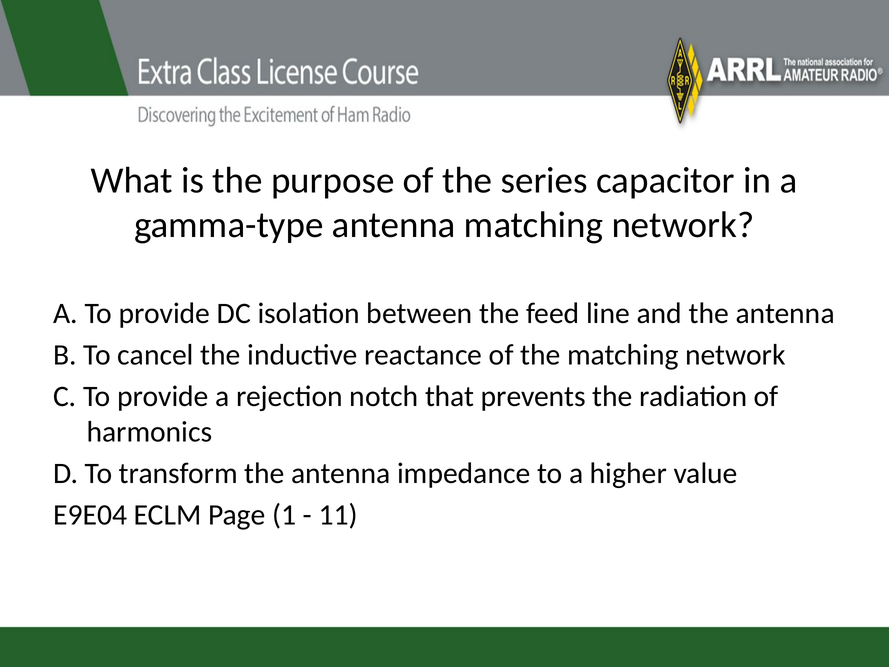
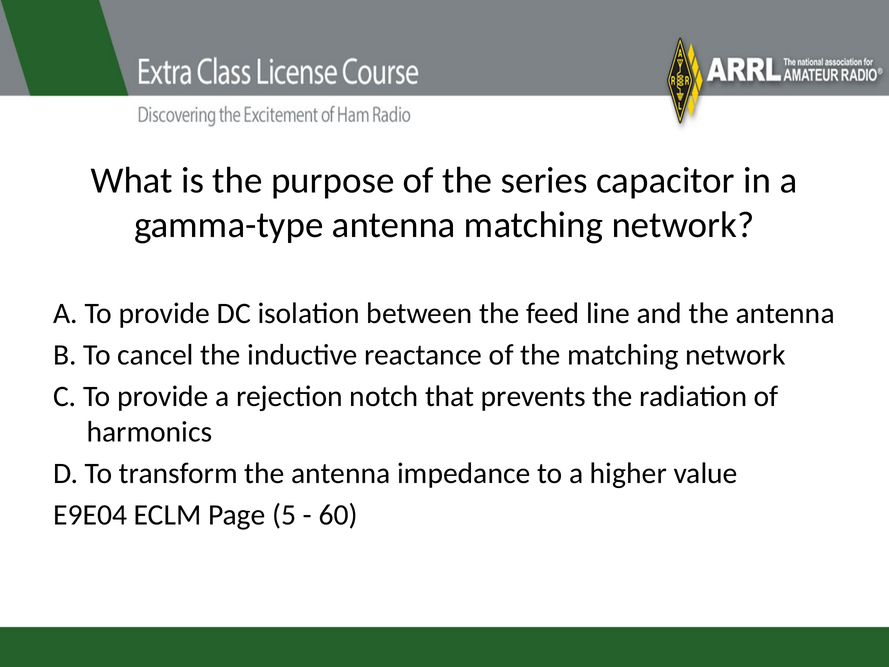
1: 1 -> 5
11: 11 -> 60
